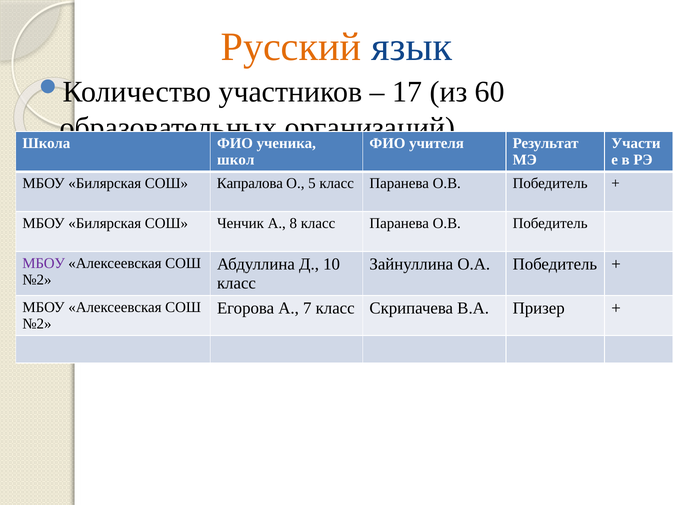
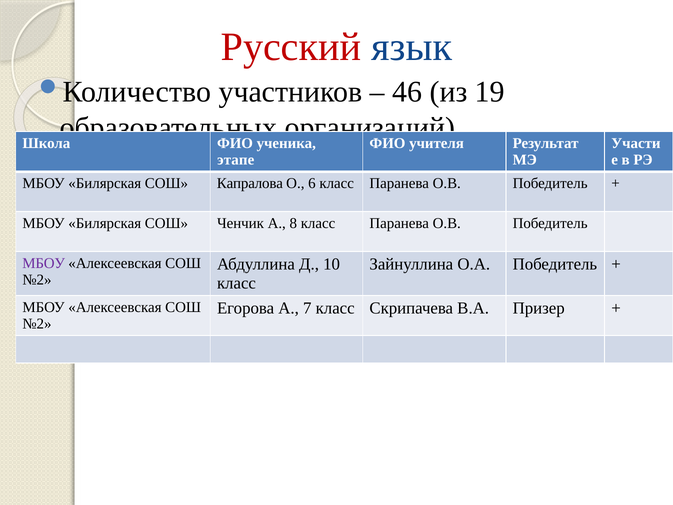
Русский colour: orange -> red
17: 17 -> 46
60: 60 -> 19
школ: школ -> этапе
5: 5 -> 6
